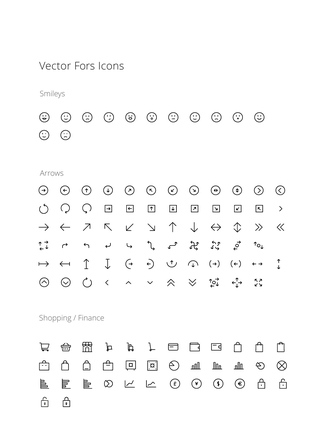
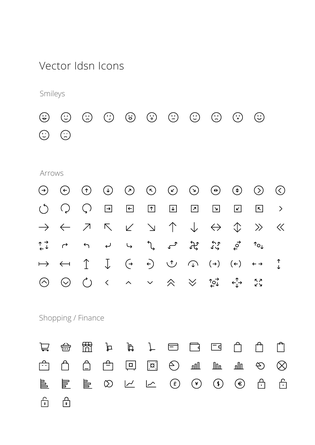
Fors: Fors -> Idsn
